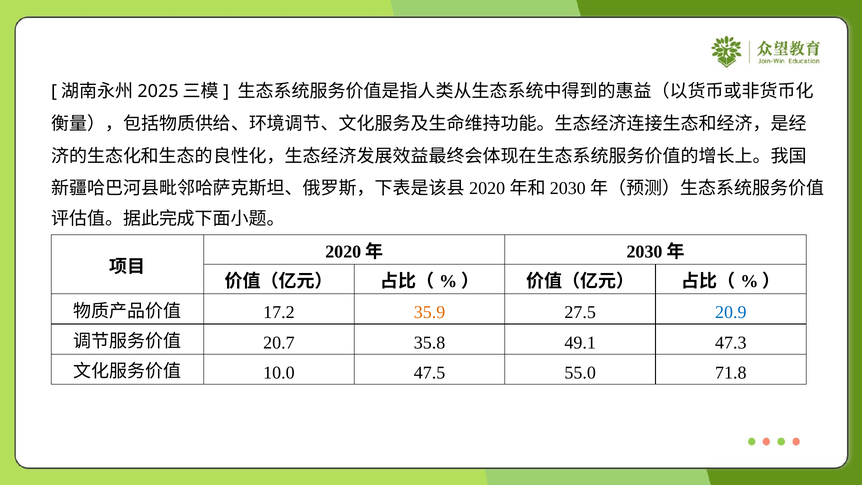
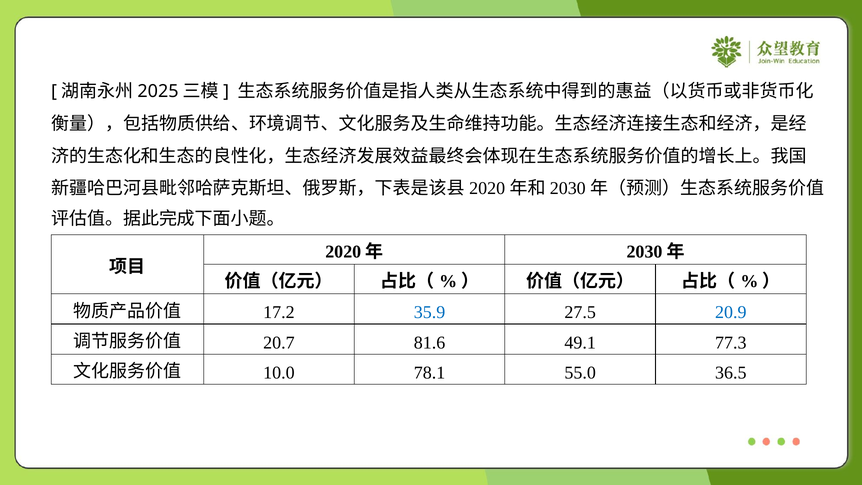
35.9 colour: orange -> blue
35.8: 35.8 -> 81.6
47.3: 47.3 -> 77.3
47.5: 47.5 -> 78.1
71.8: 71.8 -> 36.5
